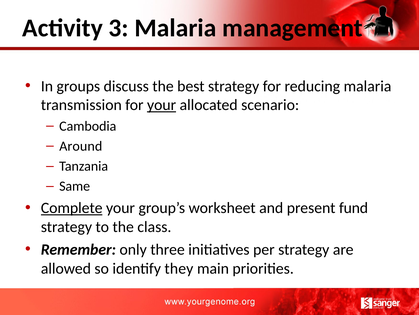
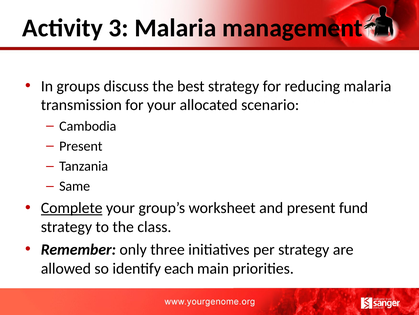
your at (162, 105) underline: present -> none
Around at (81, 146): Around -> Present
they: they -> each
